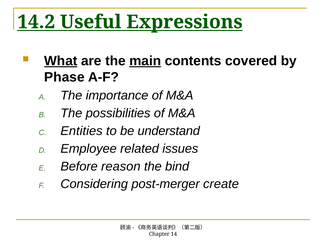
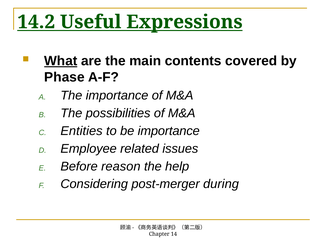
main underline: present -> none
be understand: understand -> importance
bind: bind -> help
create: create -> during
